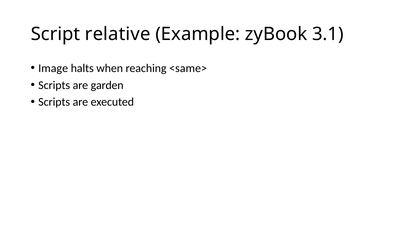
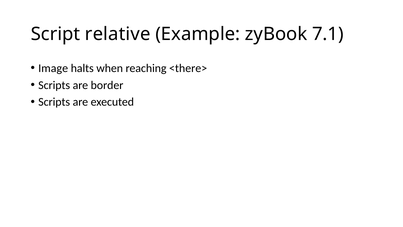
3.1: 3.1 -> 7.1
<same>: <same> -> <there>
garden: garden -> border
